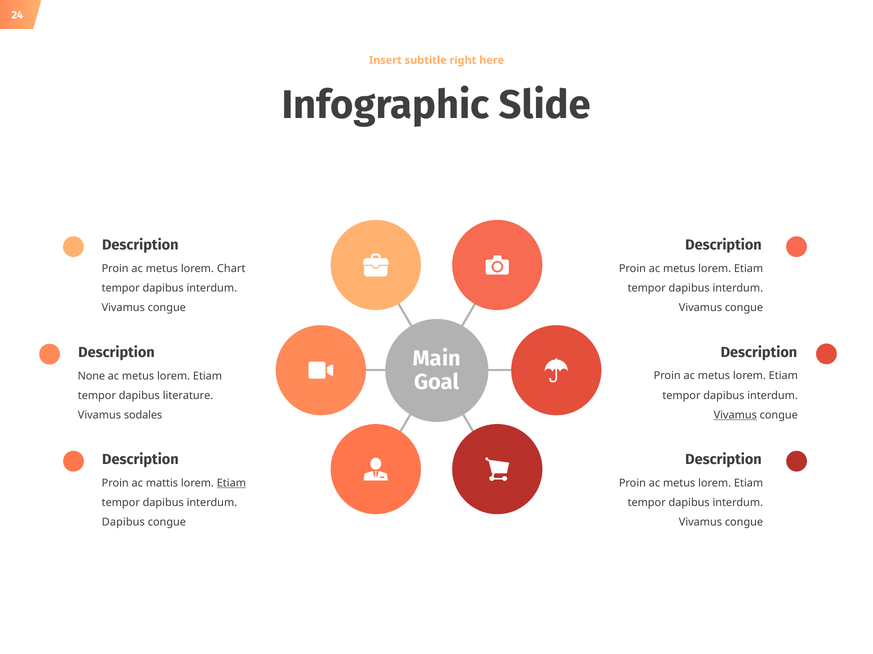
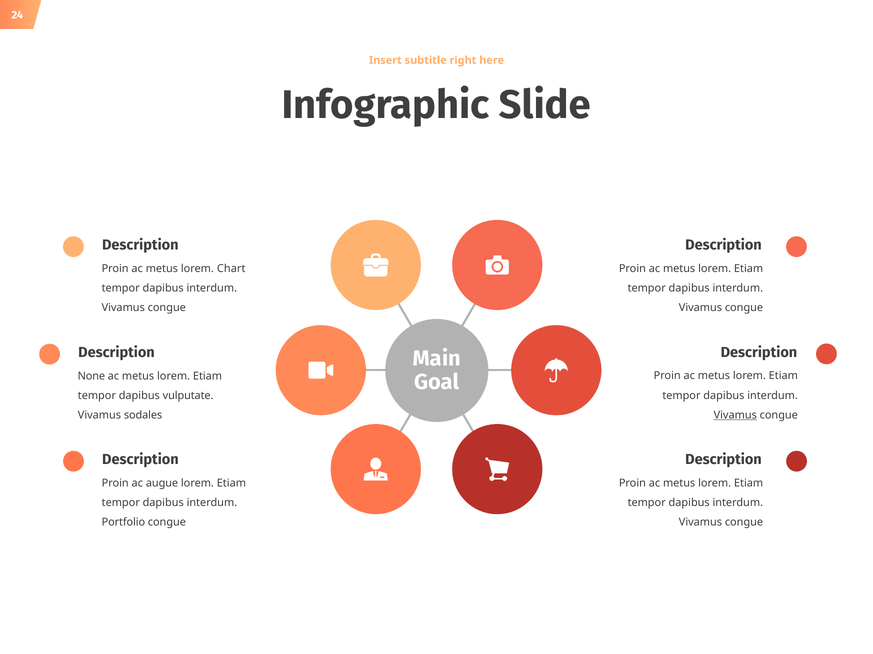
literature: literature -> vulputate
mattis: mattis -> augue
Etiam at (231, 484) underline: present -> none
Dapibus at (123, 523): Dapibus -> Portfolio
